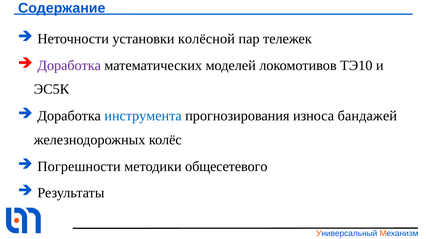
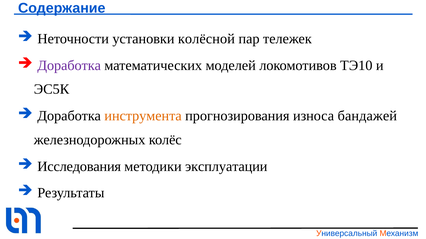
инструмента colour: blue -> orange
Погрешности: Погрешности -> Исследования
общесетевого: общесетевого -> эксплуатации
